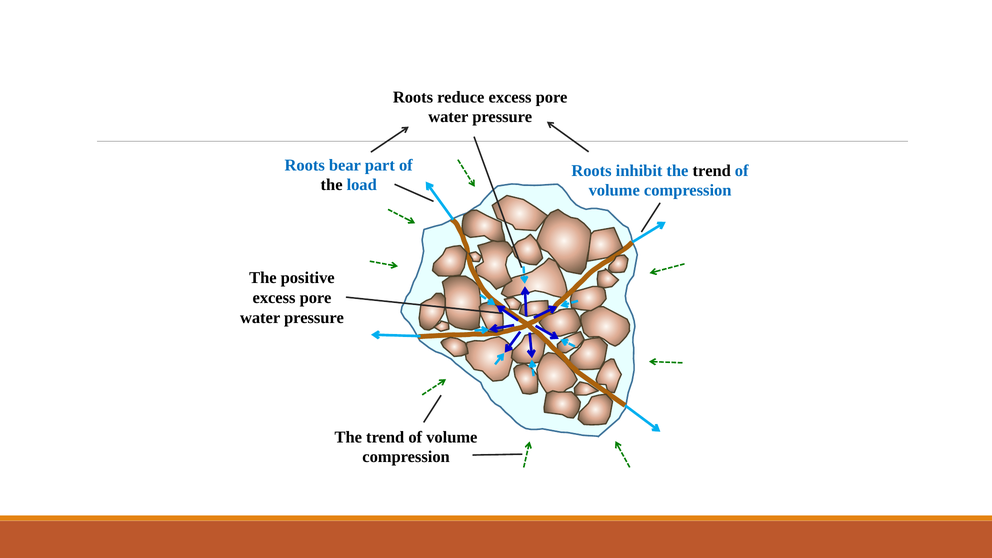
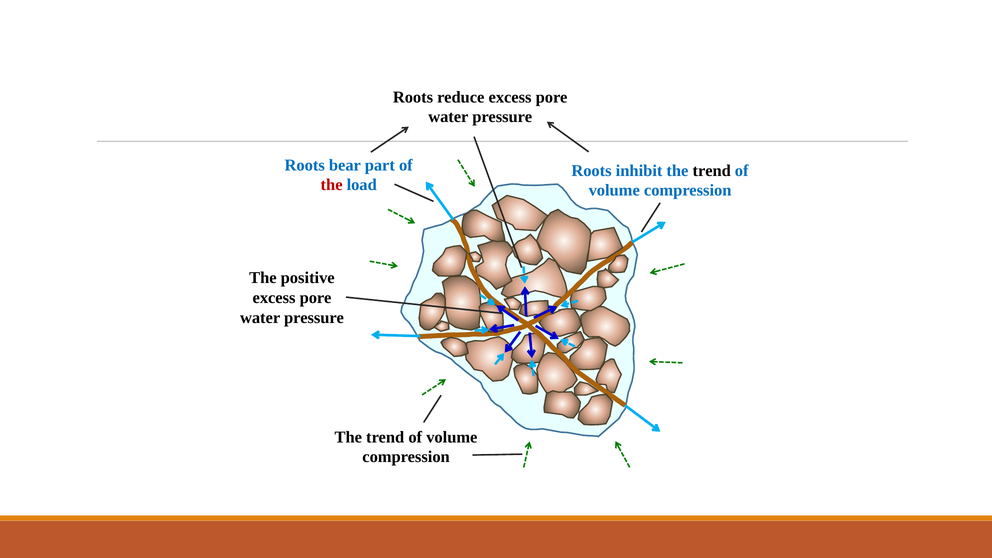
the at (332, 185) colour: black -> red
